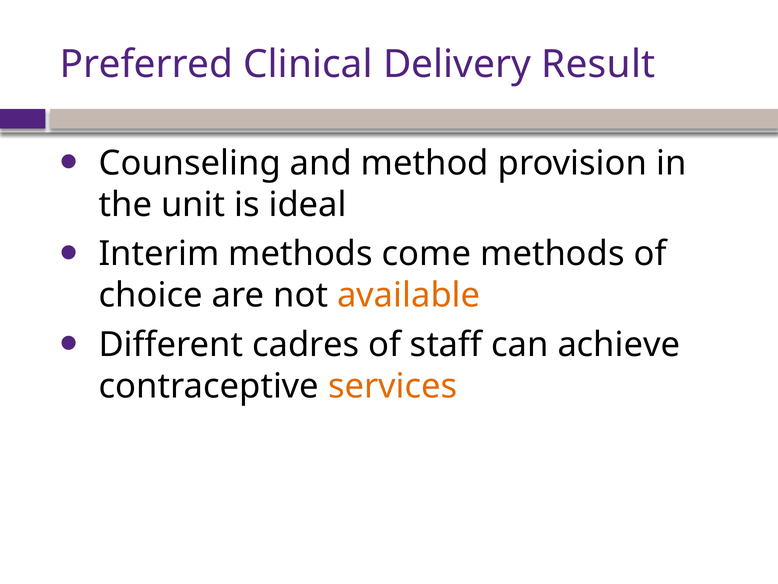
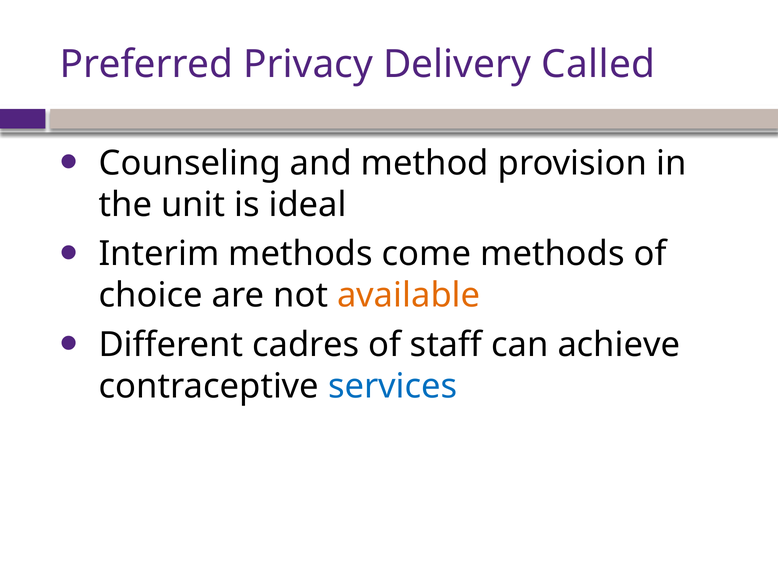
Clinical: Clinical -> Privacy
Result: Result -> Called
services colour: orange -> blue
